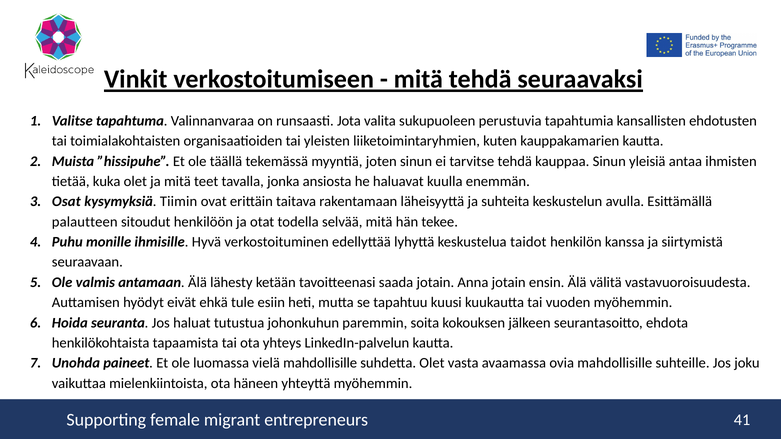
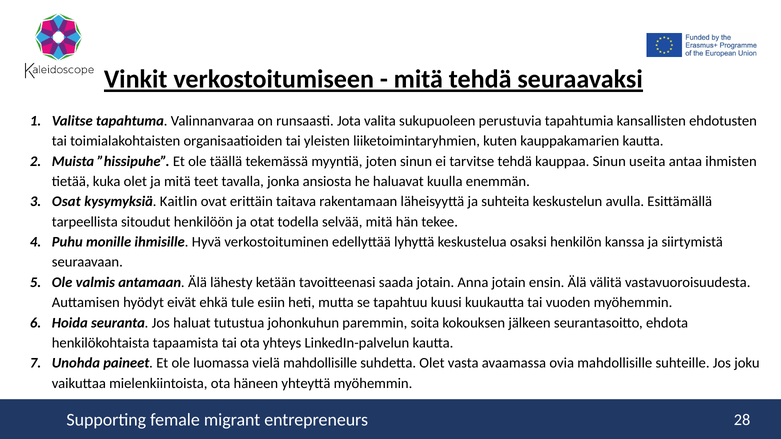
yleisiä: yleisiä -> useita
Tiimin: Tiimin -> Kaitlin
palautteen: palautteen -> tarpeellista
taidot: taidot -> osaksi
41: 41 -> 28
